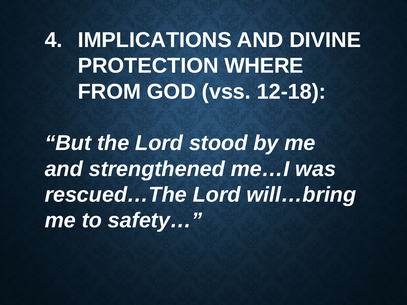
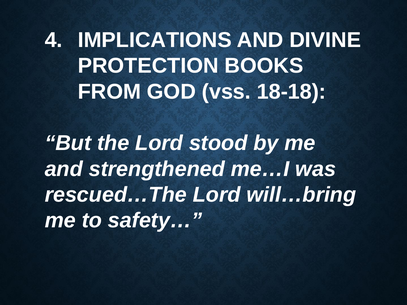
WHERE: WHERE -> BOOKS
12-18: 12-18 -> 18-18
